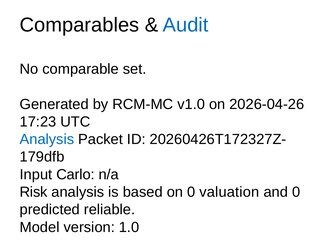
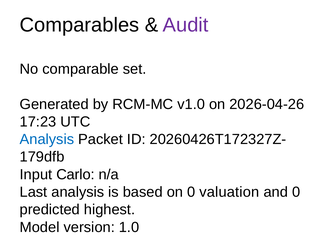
Audit colour: blue -> purple
Risk: Risk -> Last
reliable: reliable -> highest
